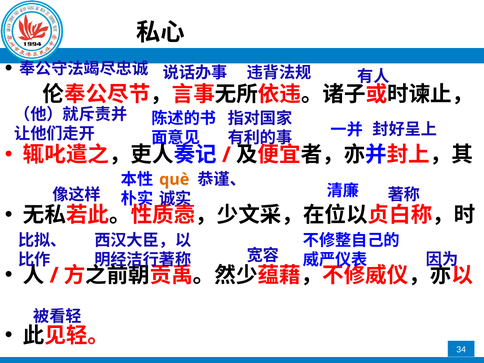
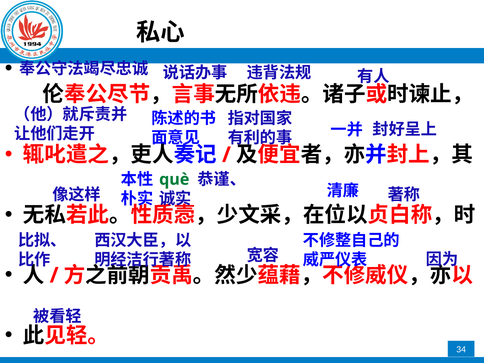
què colour: orange -> green
